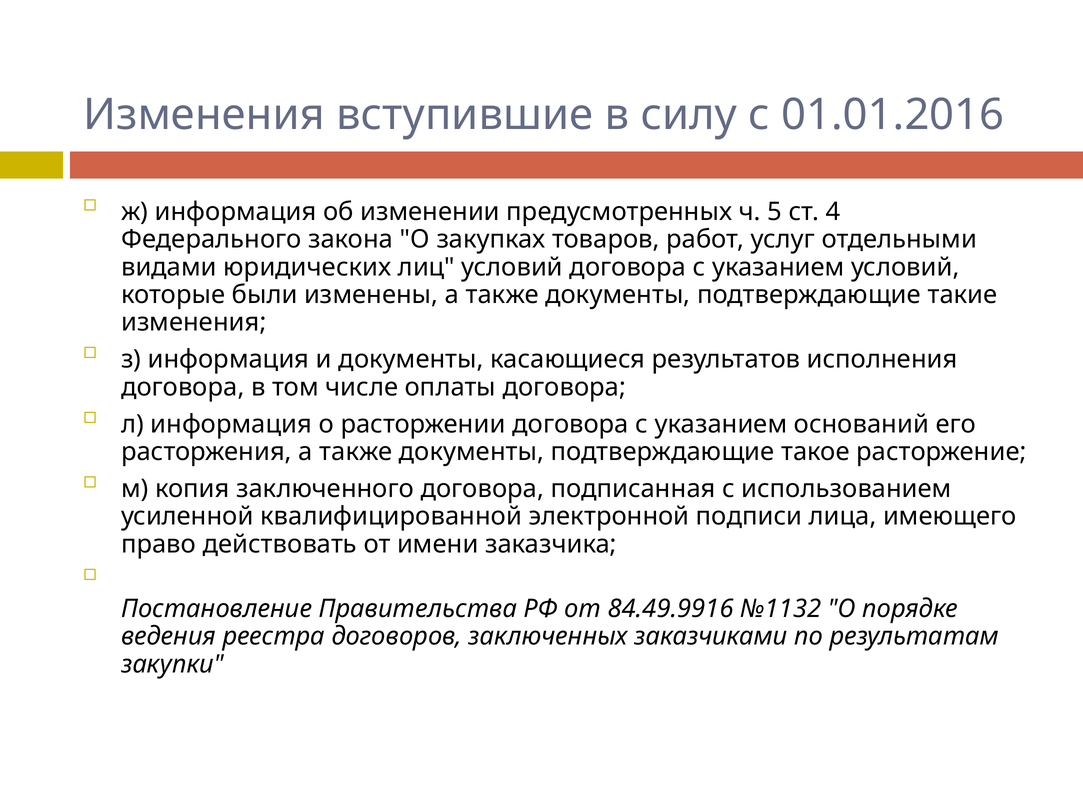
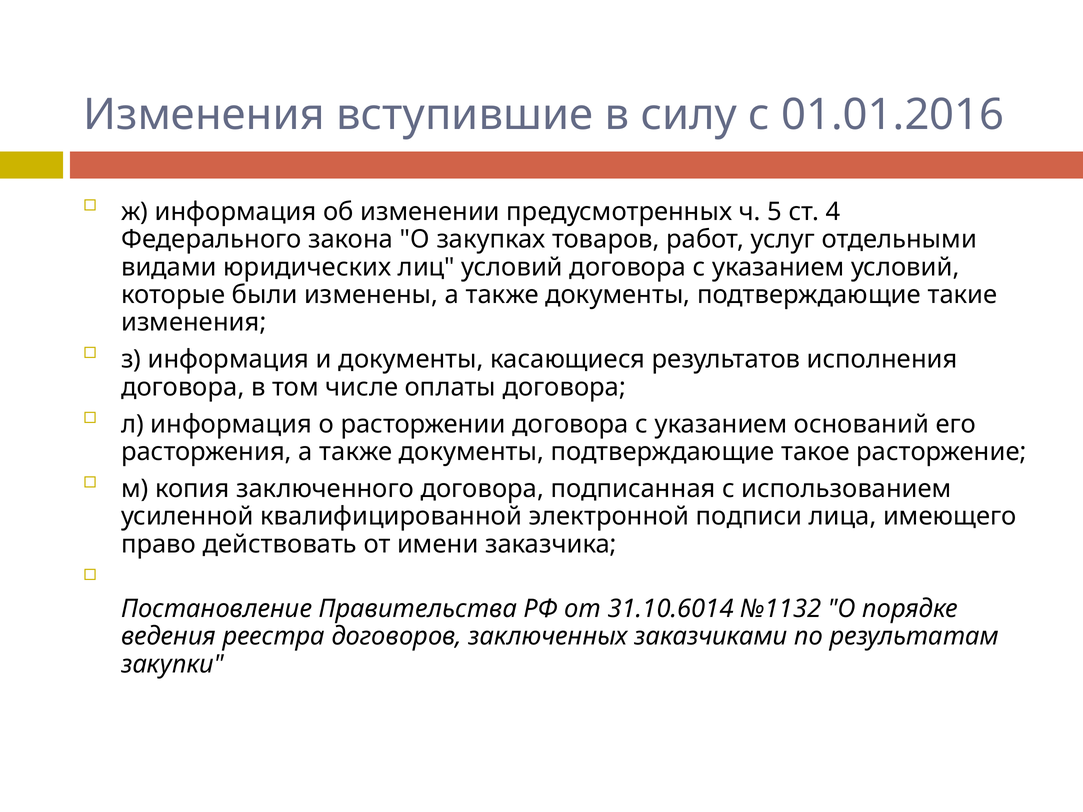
84.49.9916: 84.49.9916 -> 31.10.6014
